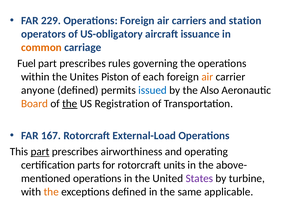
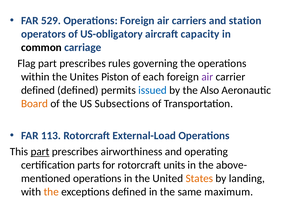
229: 229 -> 529
issuance: issuance -> capacity
common colour: orange -> black
Fuel: Fuel -> Flag
air at (207, 77) colour: orange -> purple
anyone at (38, 90): anyone -> defined
the at (70, 103) underline: present -> none
Registration: Registration -> Subsections
167: 167 -> 113
States colour: purple -> orange
turbine: turbine -> landing
applicable: applicable -> maximum
